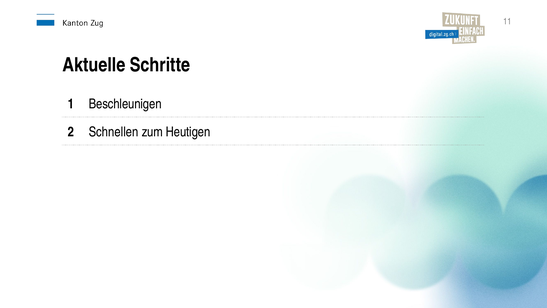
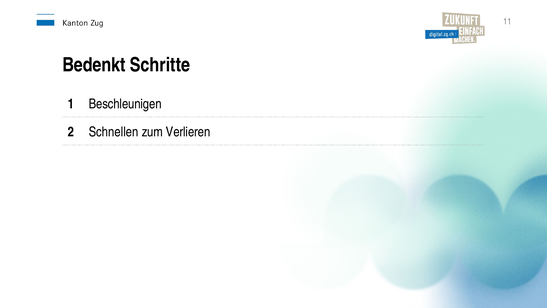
Aktuelle: Aktuelle -> Bedenkt
Heutigen: Heutigen -> Verlieren
